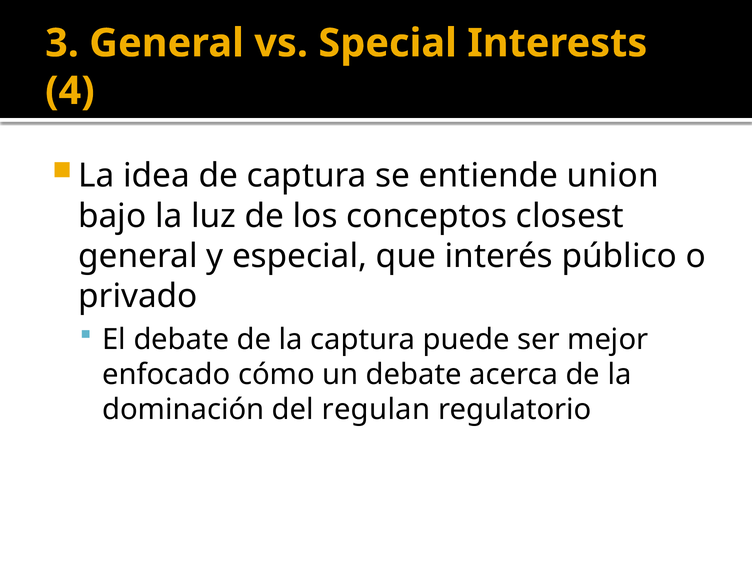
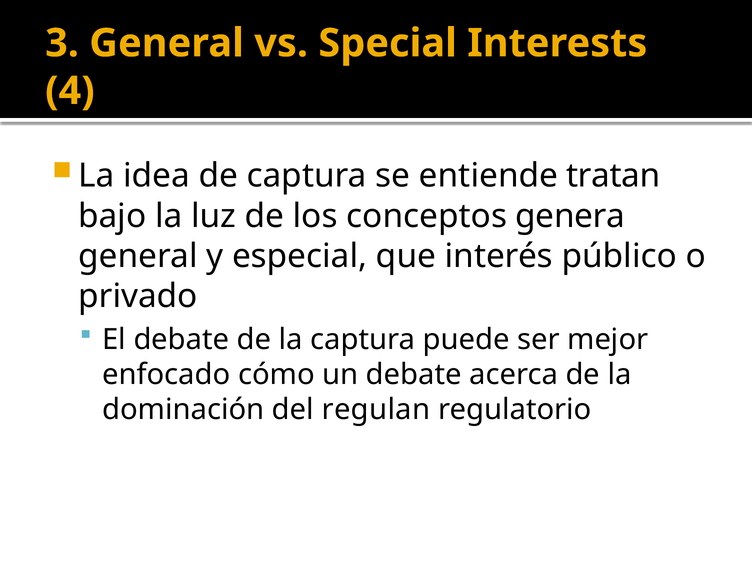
union: union -> tratan
closest: closest -> genera
